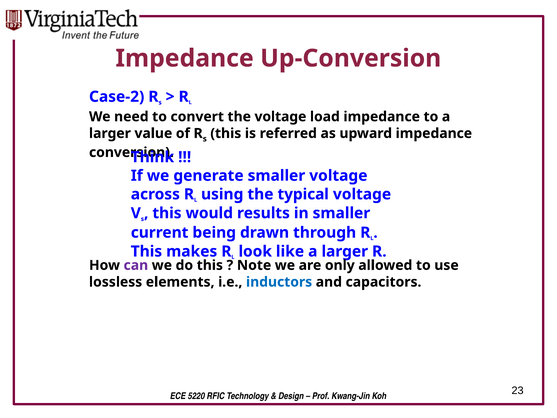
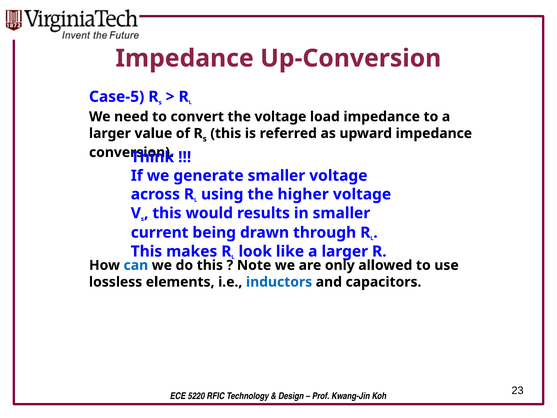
Case-2: Case-2 -> Case-5
typical: typical -> higher
can colour: purple -> blue
